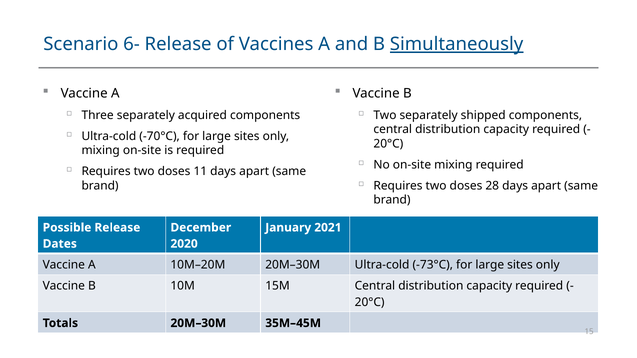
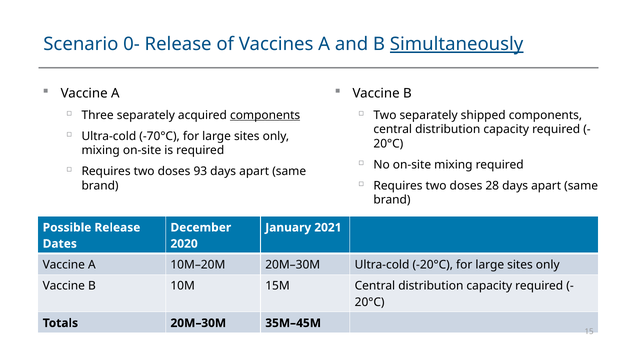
6-: 6- -> 0-
components at (265, 115) underline: none -> present
11: 11 -> 93
-73°C: -73°C -> -20°C
